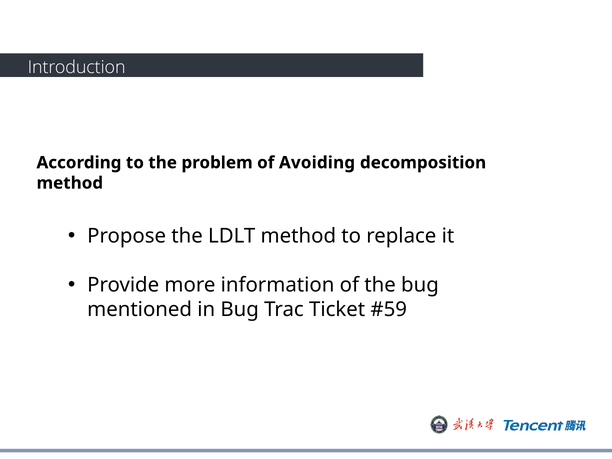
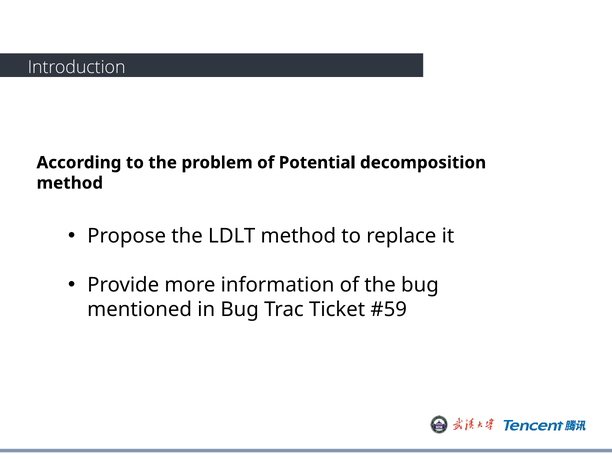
Avoiding: Avoiding -> Potential
